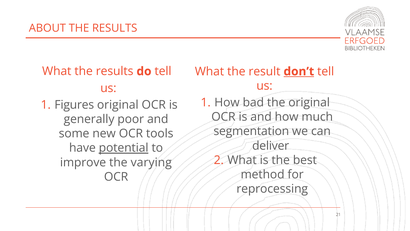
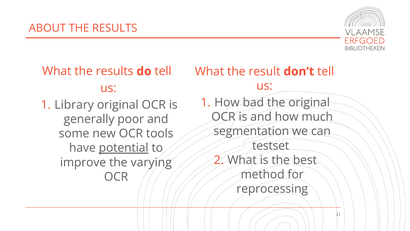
don’t underline: present -> none
Figures: Figures -> Library
deliver: deliver -> testset
